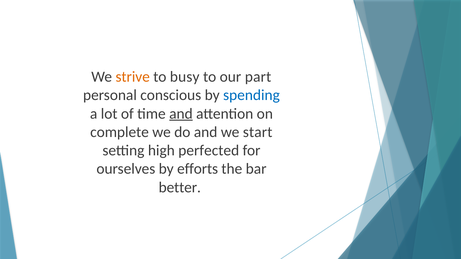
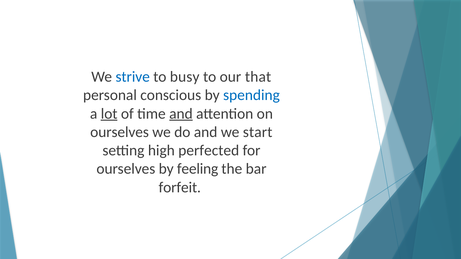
strive colour: orange -> blue
part: part -> that
lot underline: none -> present
complete at (120, 132): complete -> ourselves
efforts: efforts -> feeling
better: better -> forfeit
